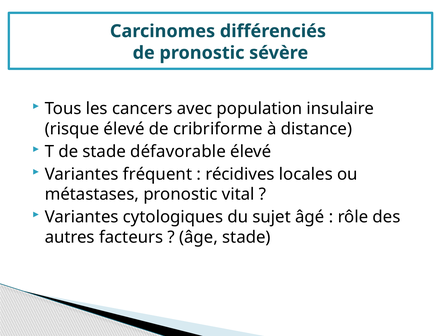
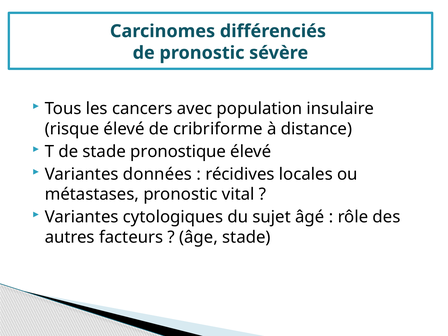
défavorable: défavorable -> pronostique
fréquent: fréquent -> données
